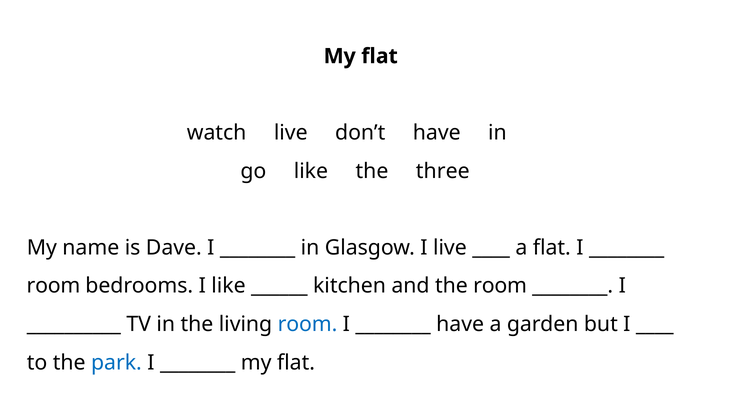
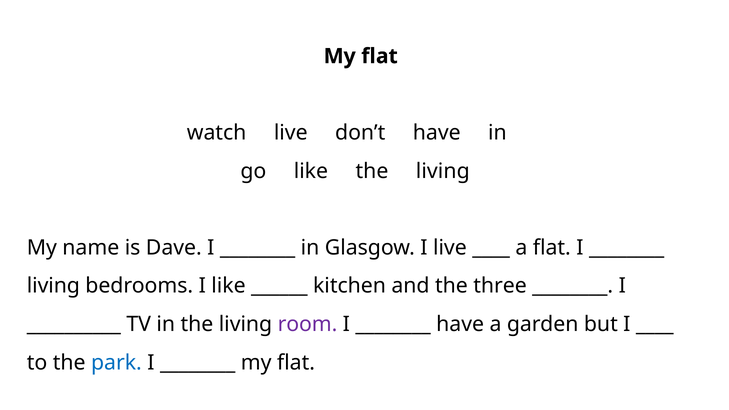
like the three: three -> living
room at (53, 286): room -> living
the room: room -> three
room at (308, 324) colour: blue -> purple
